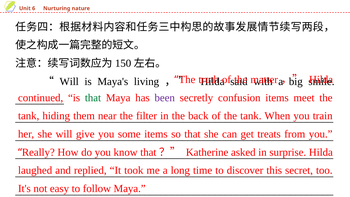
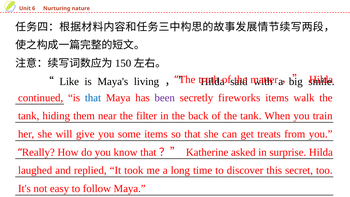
Will at (69, 81): Will -> Like
that at (93, 98) colour: green -> blue
confusion: confusion -> fireworks
meet: meet -> walk
